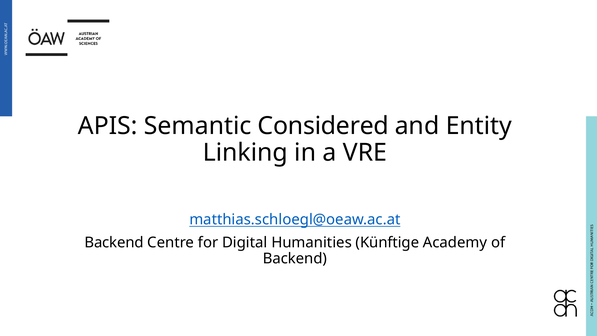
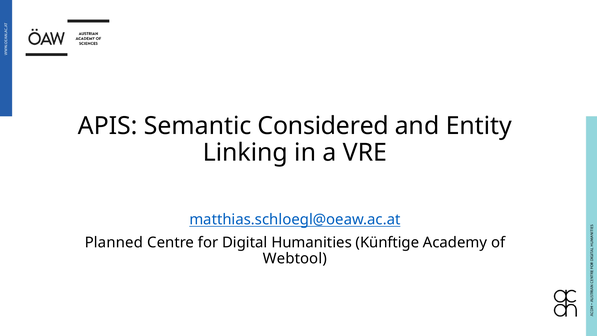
Backend at (114, 242): Backend -> Planned
Backend at (295, 258): Backend -> Webtool
